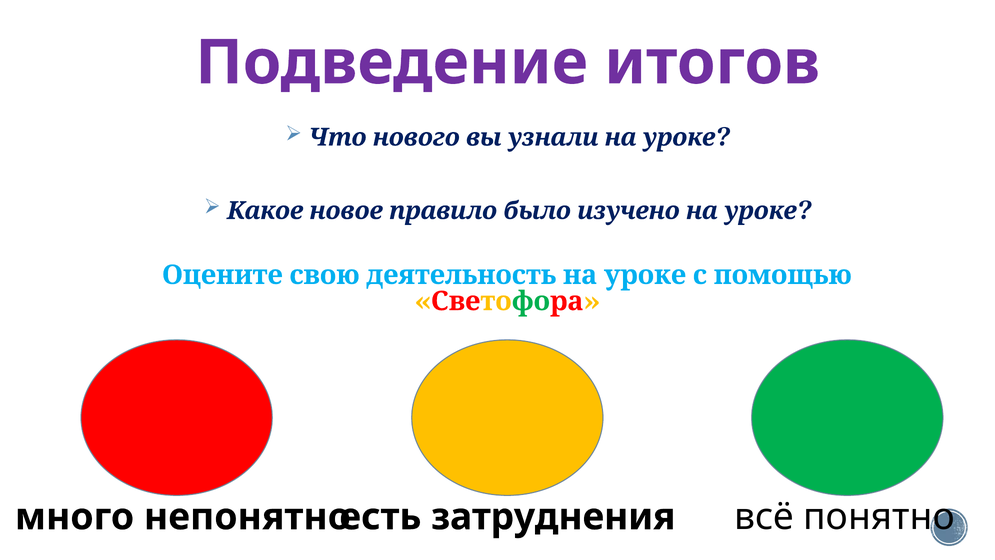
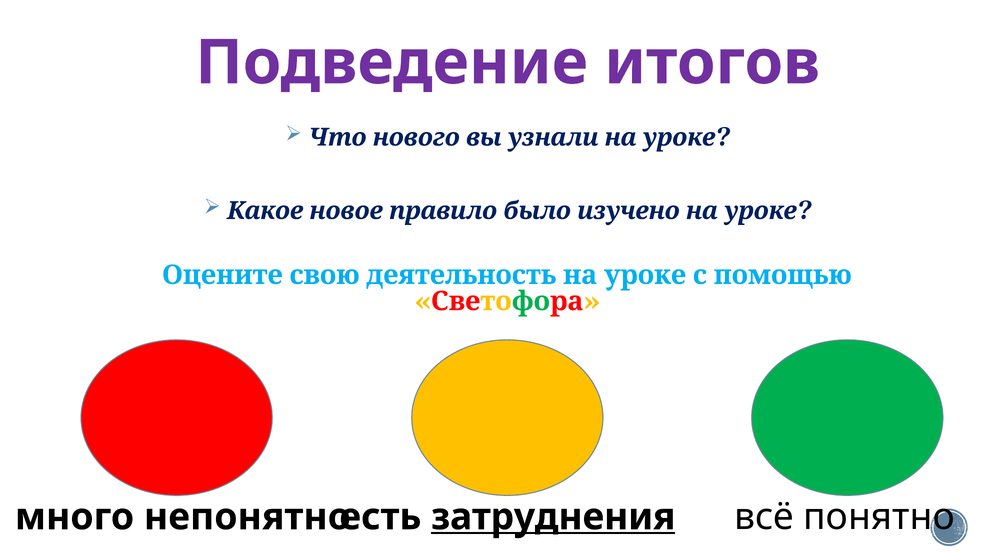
затруднения underline: none -> present
